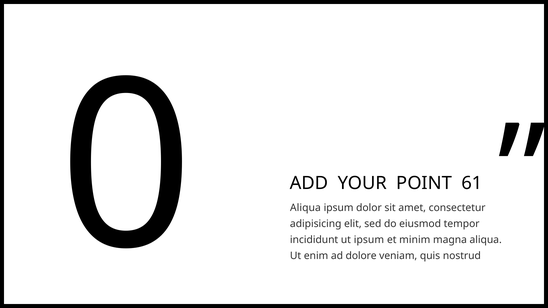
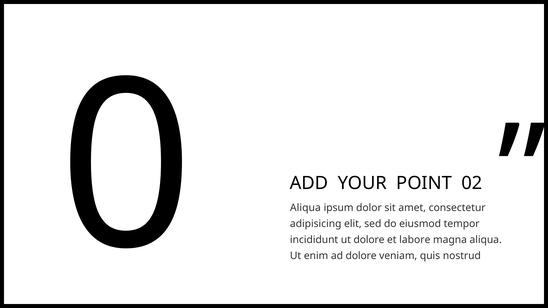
61: 61 -> 02
ut ipsum: ipsum -> dolore
minim: minim -> labore
